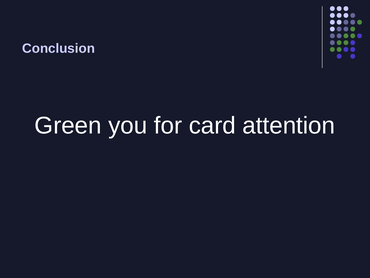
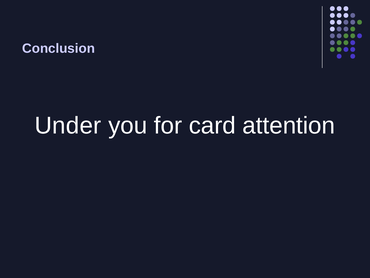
Green: Green -> Under
